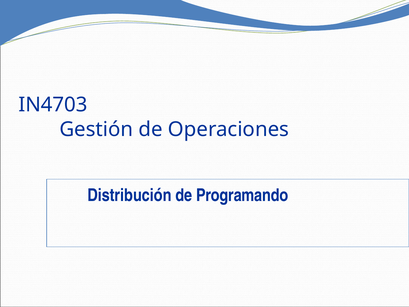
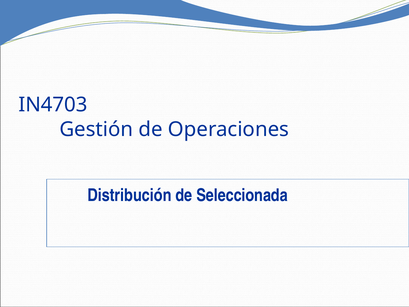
Programando: Programando -> Seleccionada
